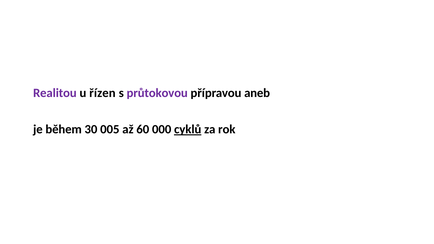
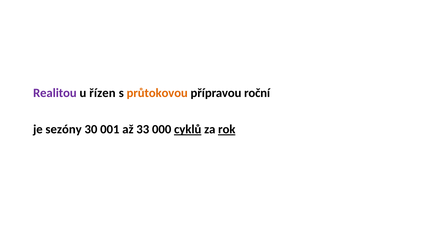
průtokovou colour: purple -> orange
aneb: aneb -> roční
během: během -> sezóny
005: 005 -> 001
60: 60 -> 33
rok underline: none -> present
